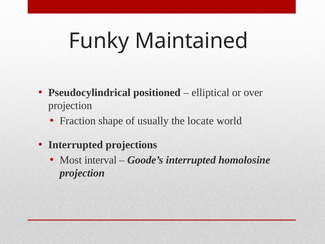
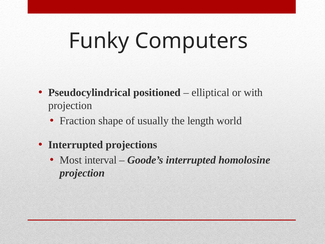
Maintained: Maintained -> Computers
over: over -> with
locate: locate -> length
